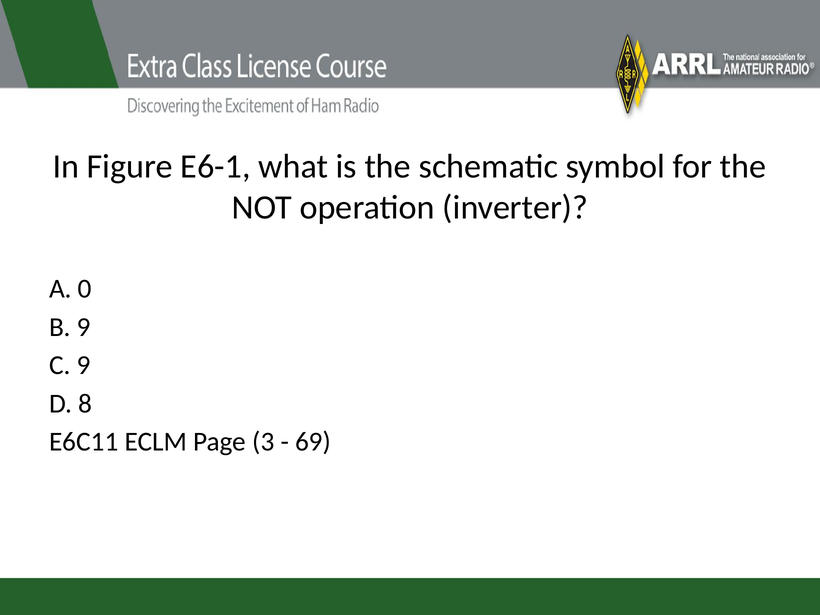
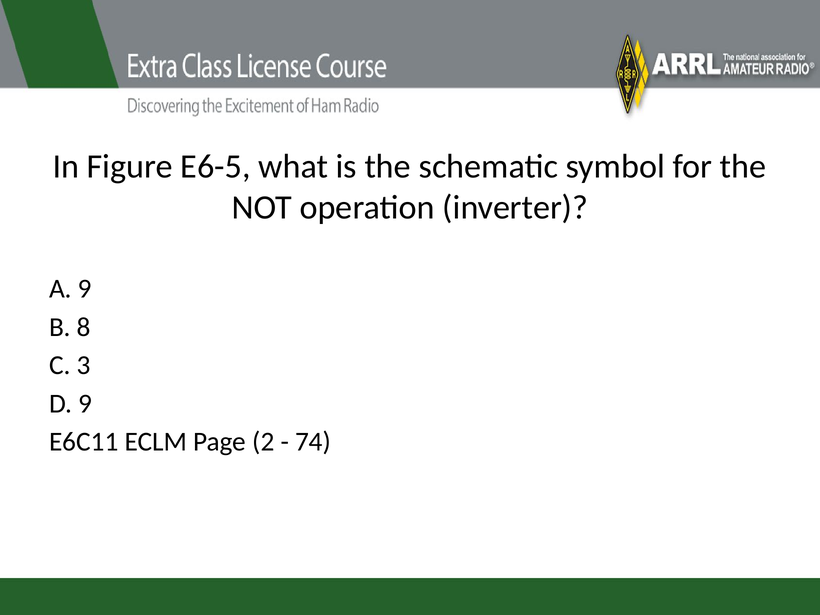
E6-1: E6-1 -> E6-5
A 0: 0 -> 9
B 9: 9 -> 8
C 9: 9 -> 3
D 8: 8 -> 9
3: 3 -> 2
69: 69 -> 74
